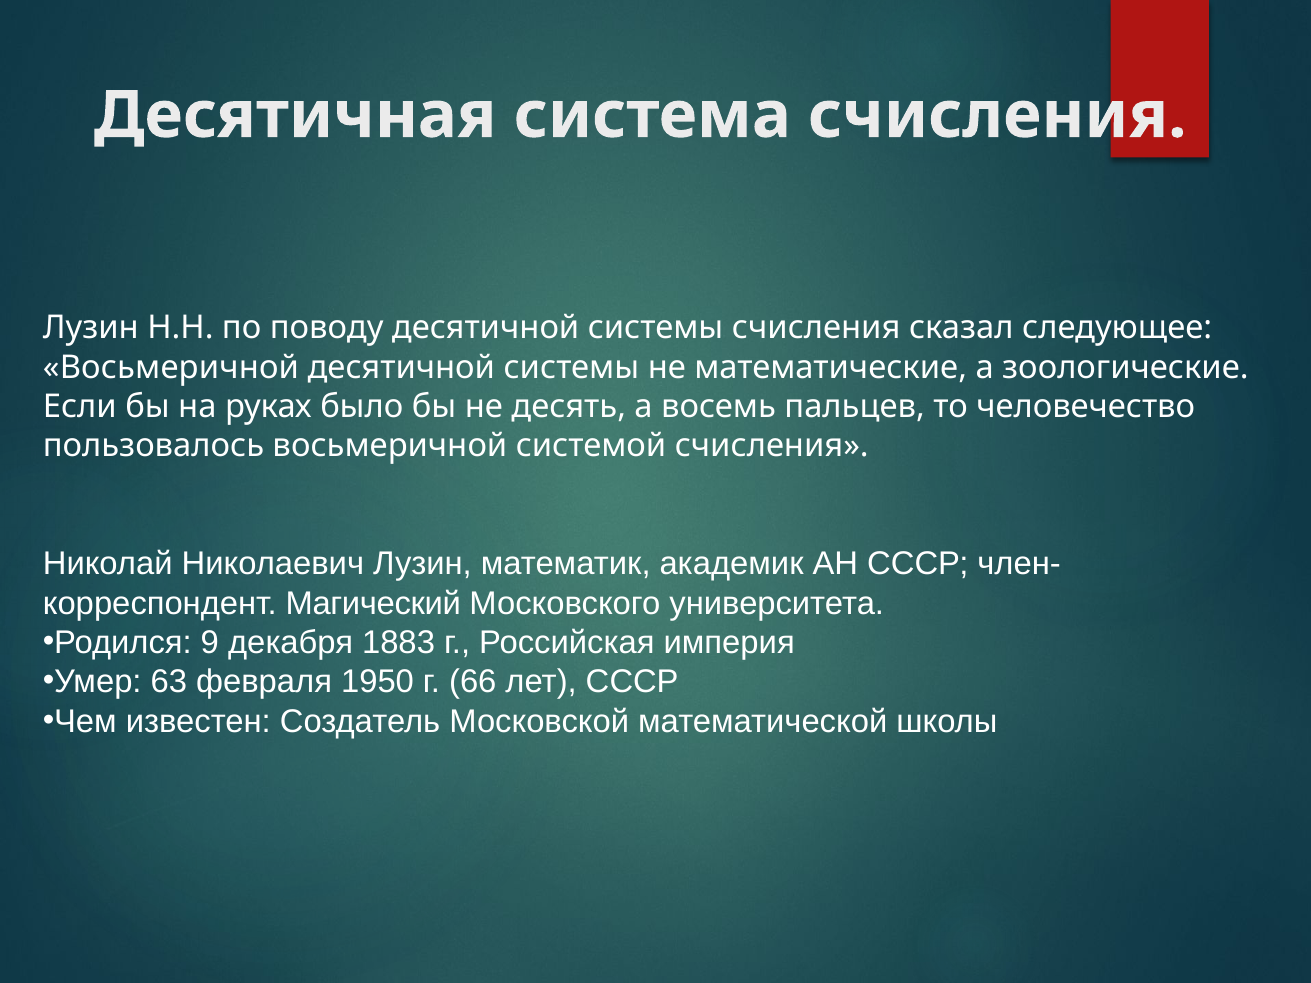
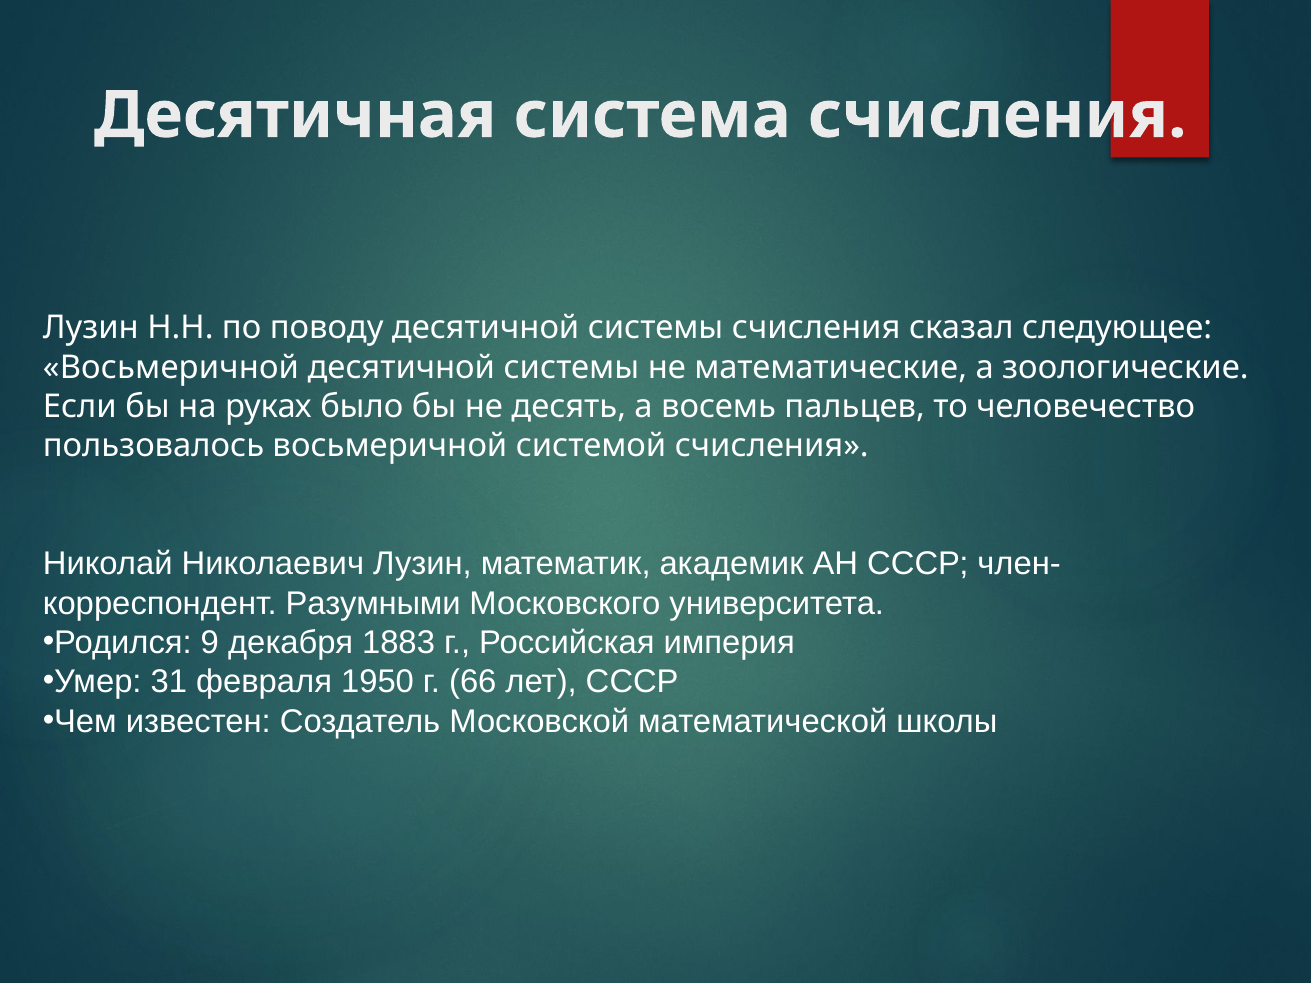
Магический: Магический -> Разумными
63: 63 -> 31
